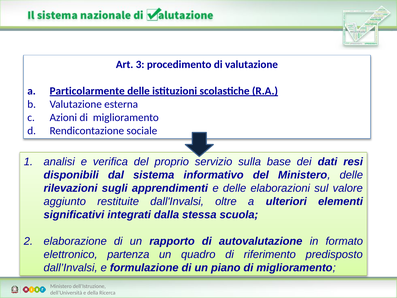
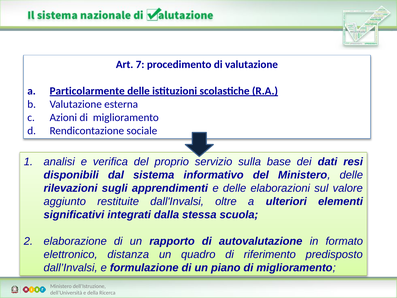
3: 3 -> 7
partenza: partenza -> distanza
